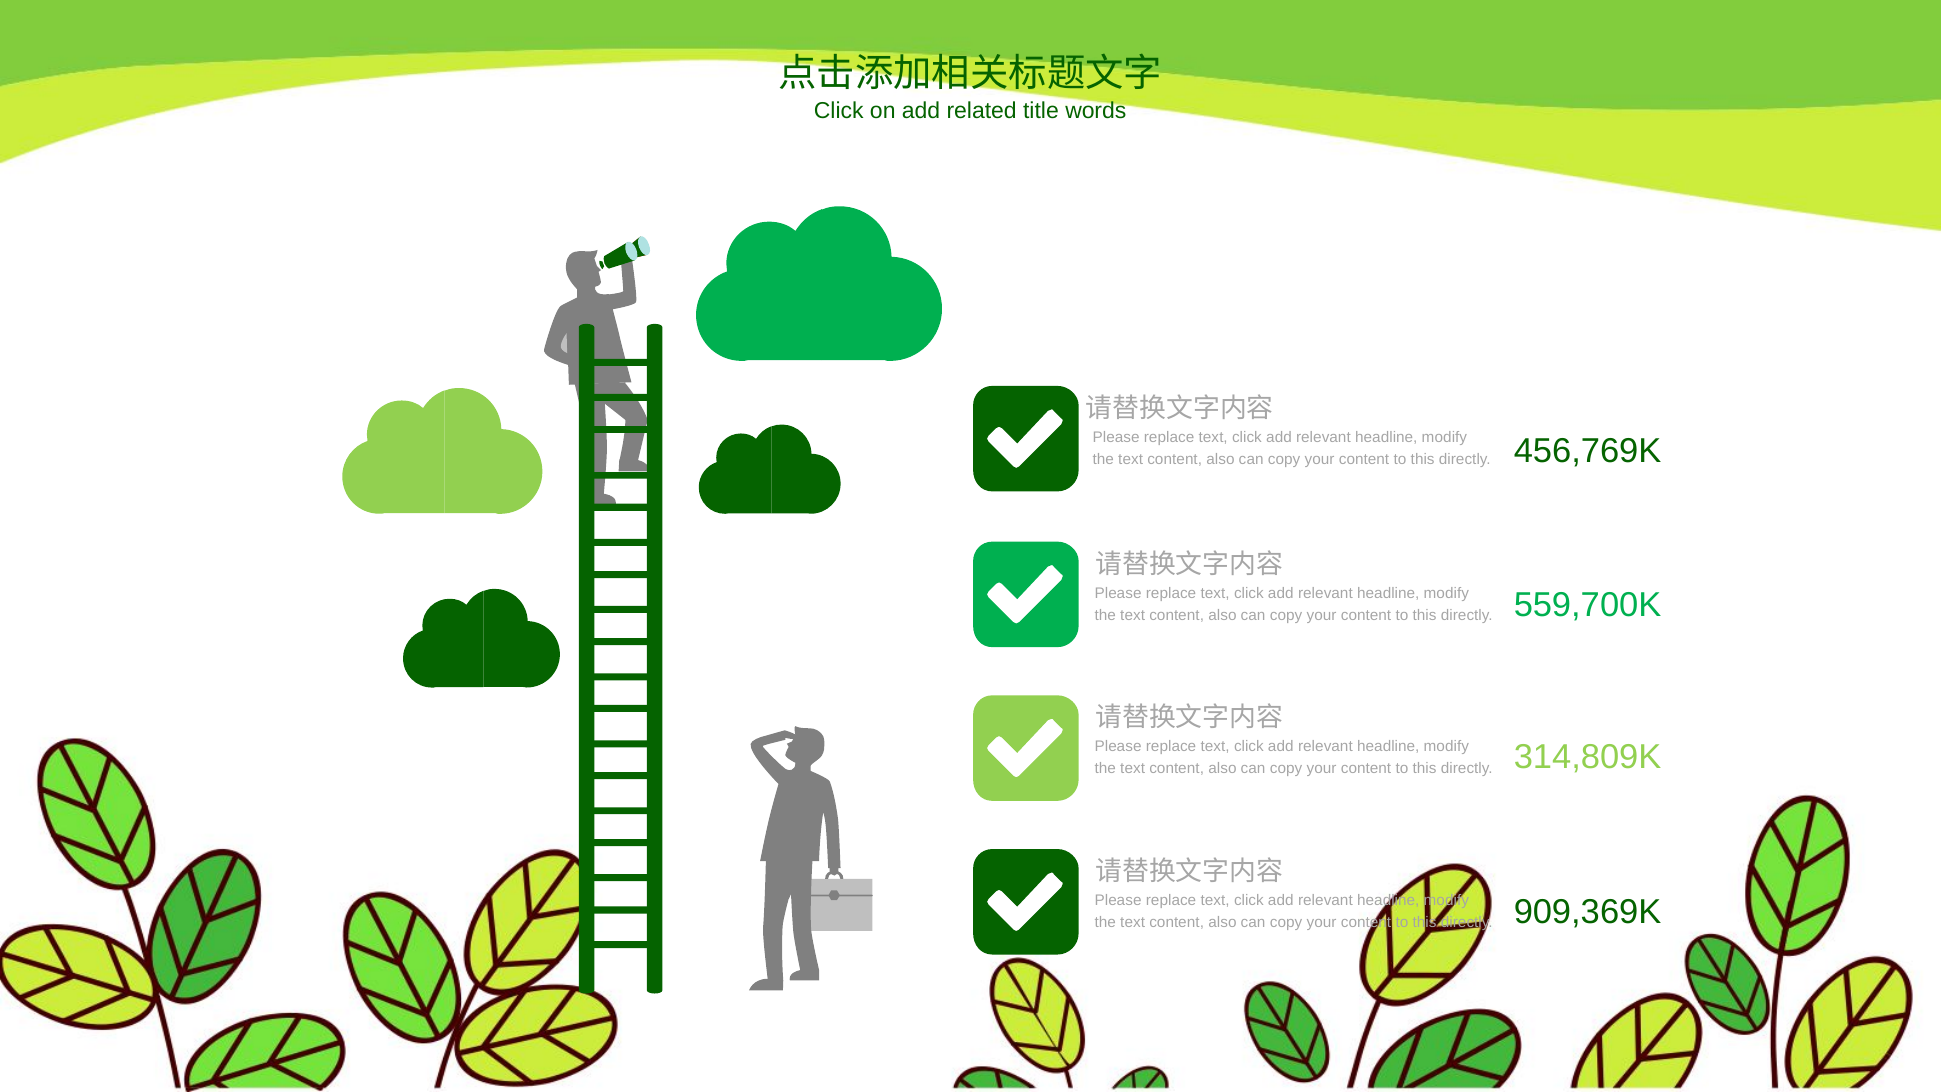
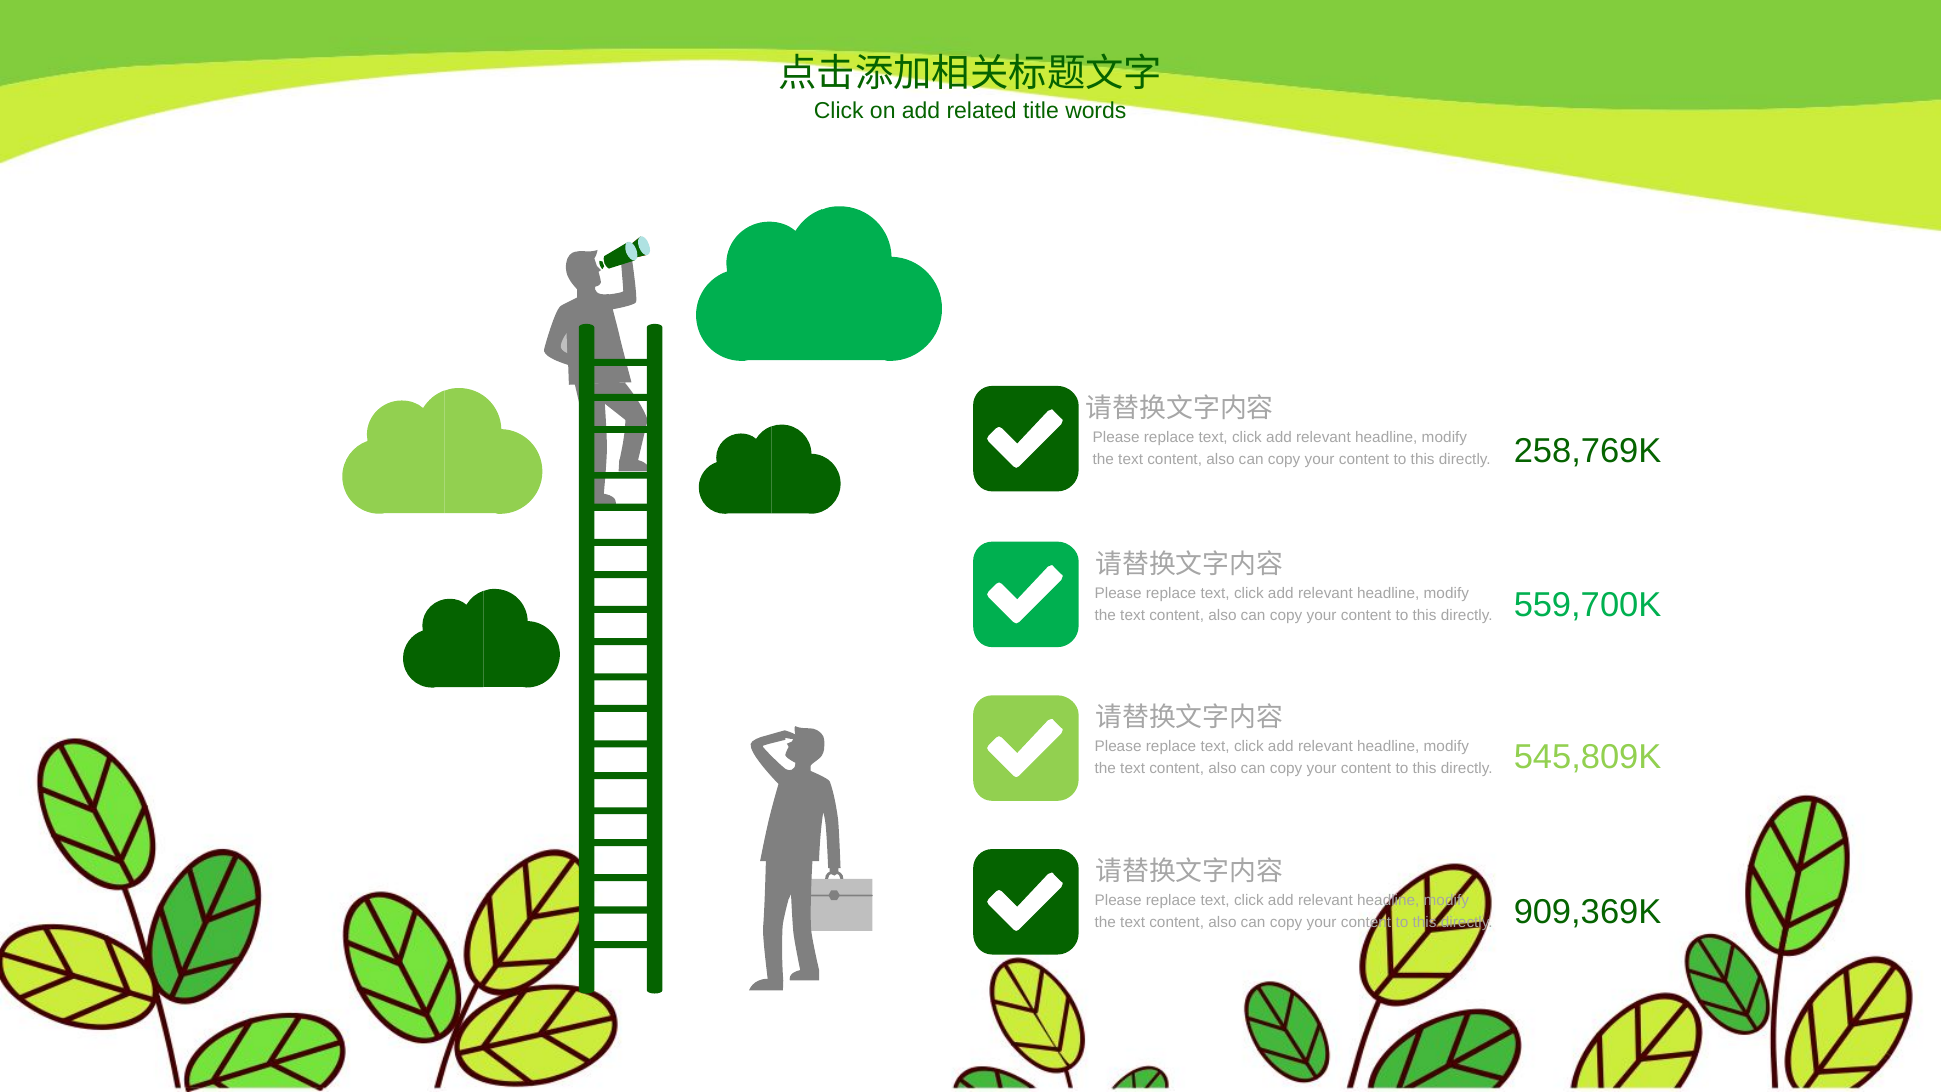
456,769K: 456,769K -> 258,769K
314,809K: 314,809K -> 545,809K
